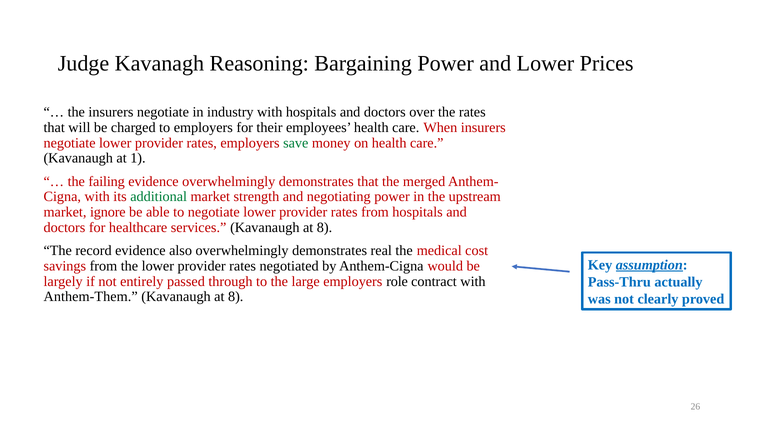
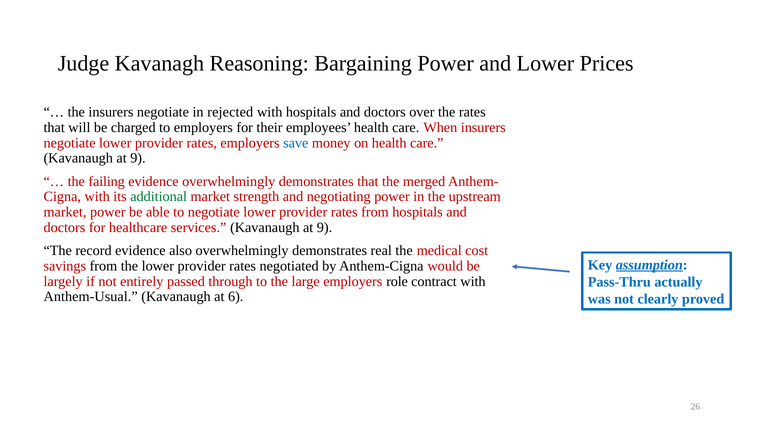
industry: industry -> rejected
save colour: green -> blue
1 at (138, 158): 1 -> 9
market ignore: ignore -> power
services Kavanaugh at 8: 8 -> 9
Anthem-Them: Anthem-Them -> Anthem-Usual
8 at (236, 297): 8 -> 6
